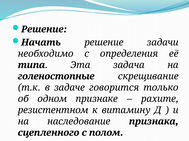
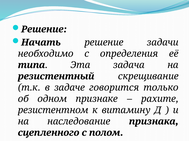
голеностопные: голеностопные -> резистентный
